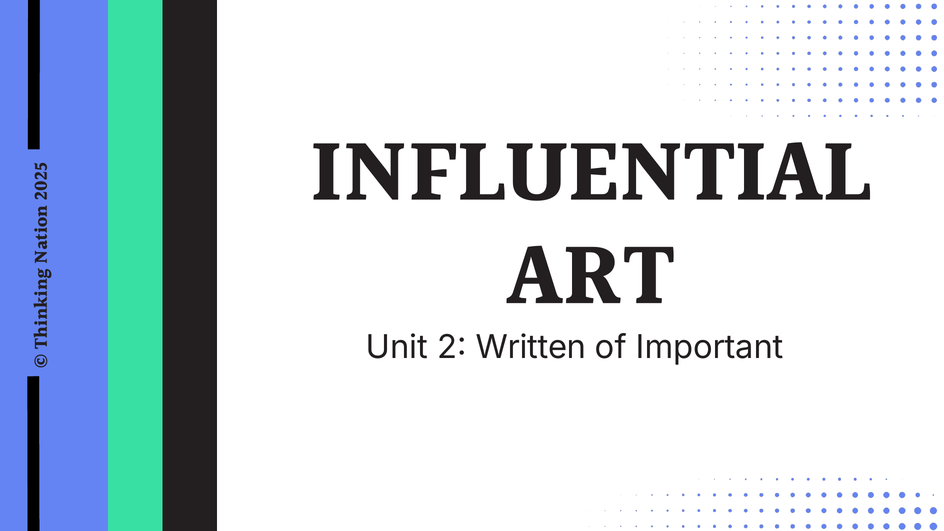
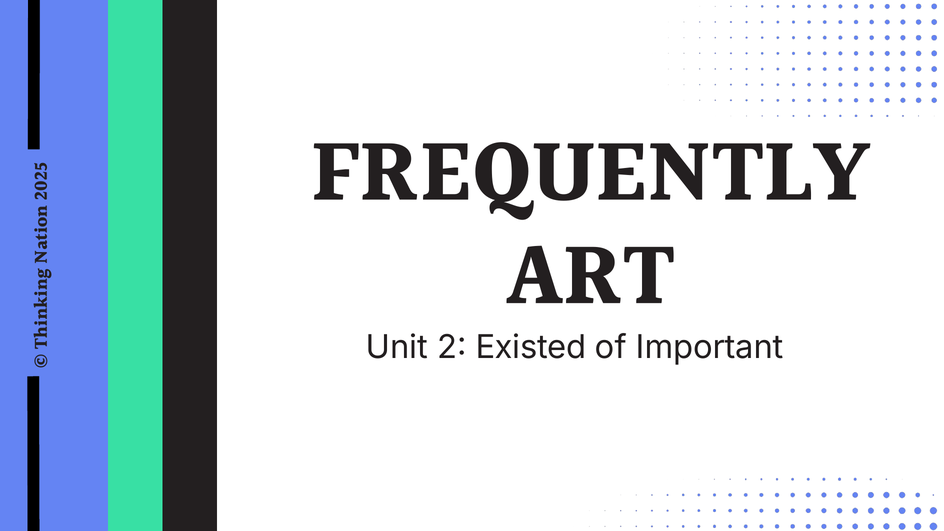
INFLUENTIAL: INFLUENTIAL -> FREQUENTLY
Written: Written -> Existed
